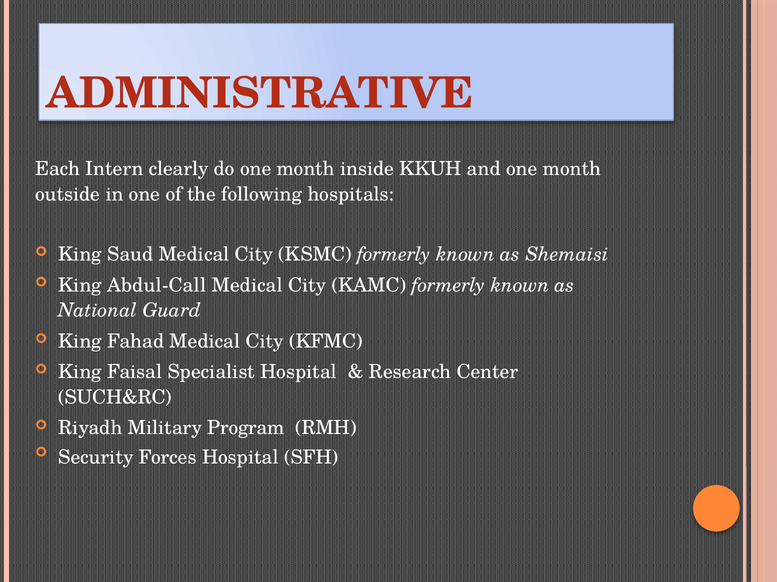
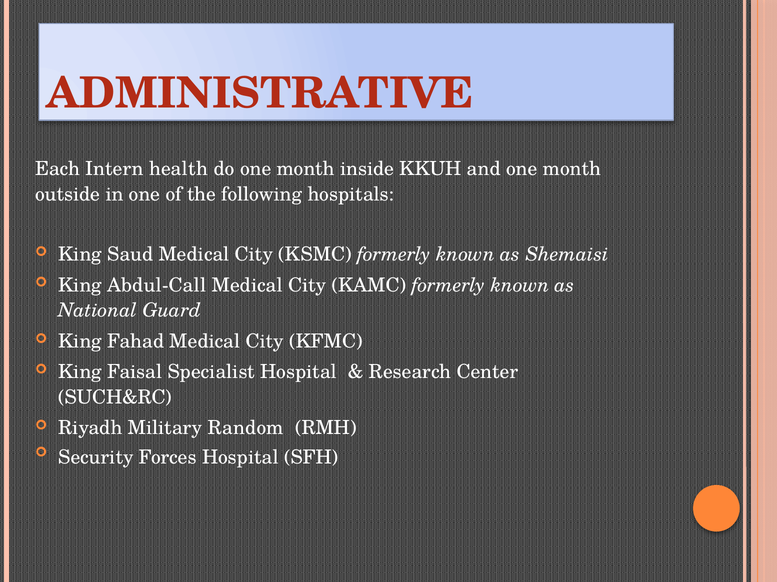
clearly: clearly -> health
Program: Program -> Random
